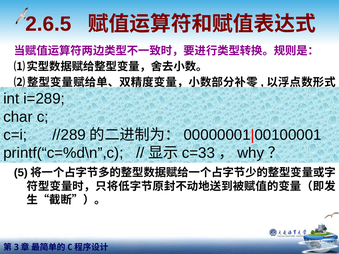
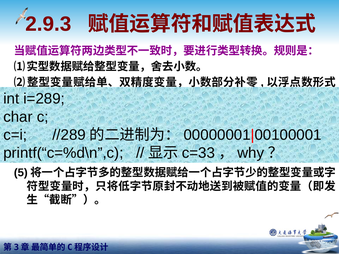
2.6.5: 2.6.5 -> 2.9.3
